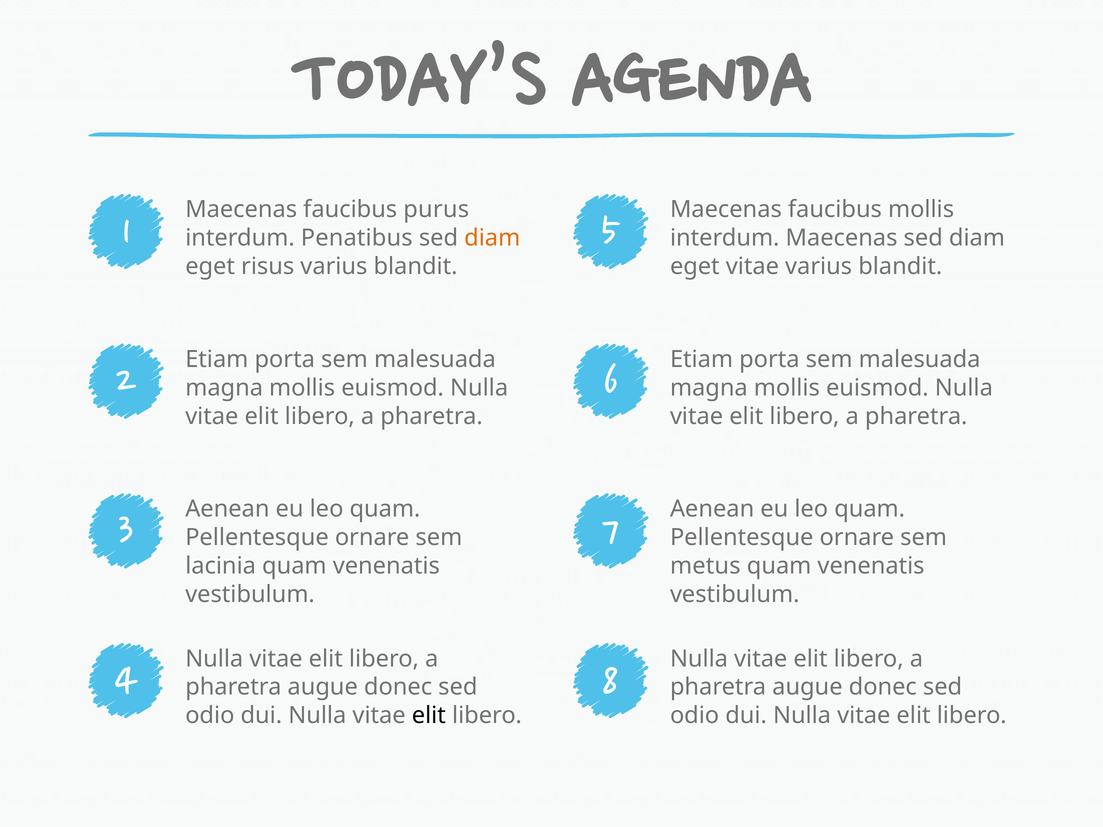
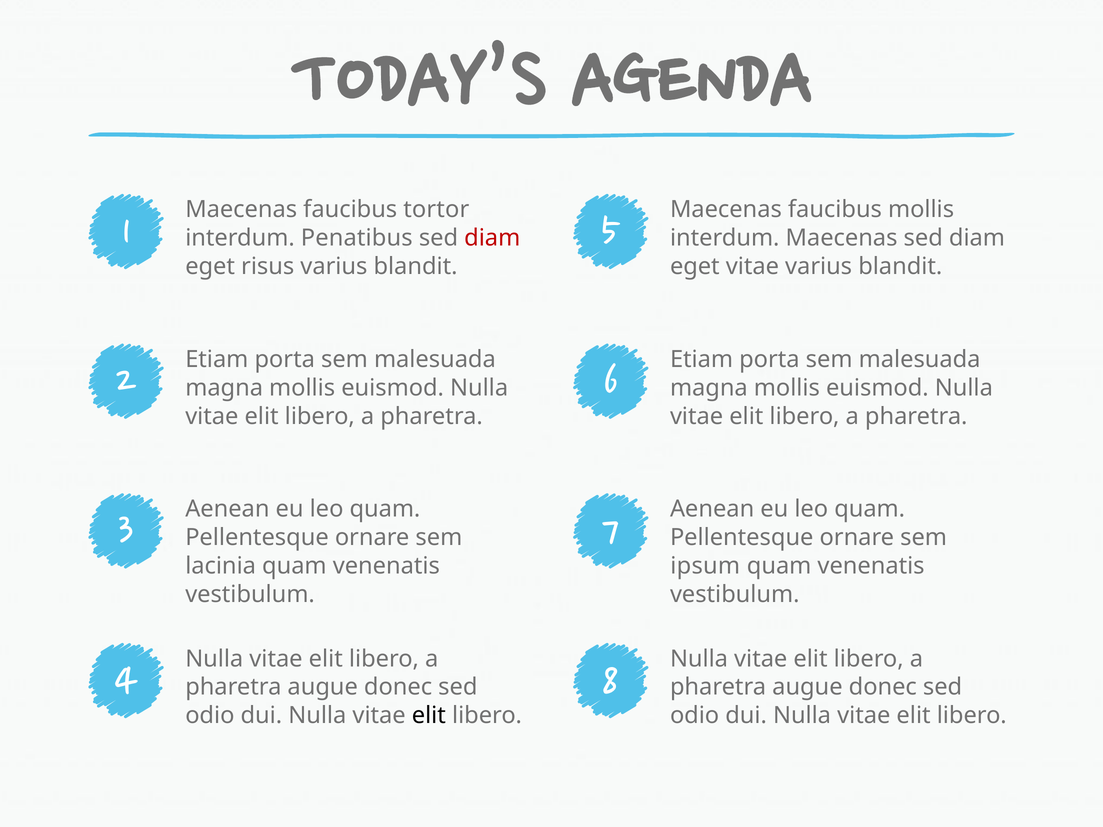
purus: purus -> tortor
diam at (492, 238) colour: orange -> red
metus: metus -> ipsum
